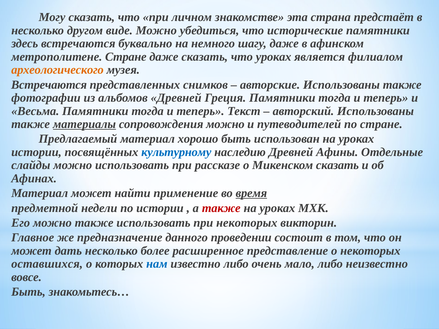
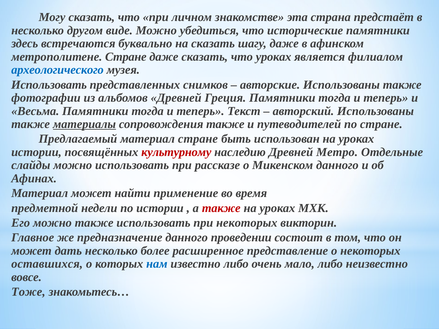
на немного: немного -> сказать
археологического colour: orange -> blue
Встречаются at (49, 85): Встречаются -> Использовать
сопровождения можно: можно -> также
материал хорошо: хорошо -> стране
культурному colour: blue -> red
Афины: Афины -> Метро
Микенском сказать: сказать -> данного
время underline: present -> none
Быть at (28, 292): Быть -> Тоже
